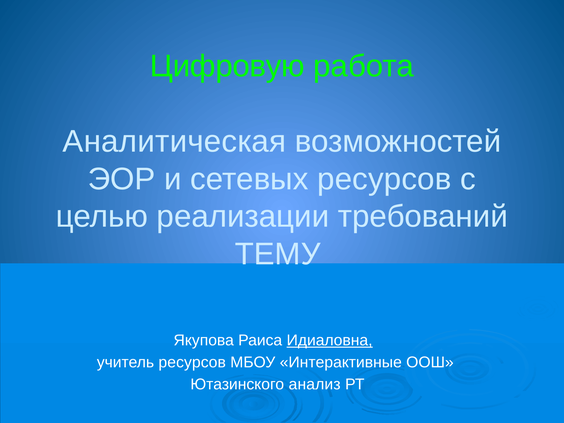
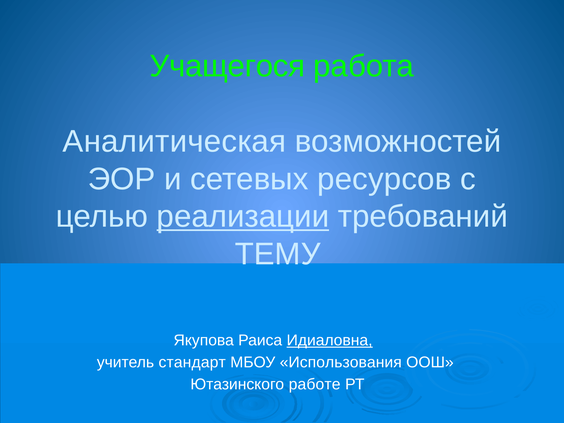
Цифровую: Цифровую -> Учащегося
реализации underline: none -> present
учитель ресурсов: ресурсов -> стандарт
Интерактивные: Интерактивные -> Использования
анализ: анализ -> работе
